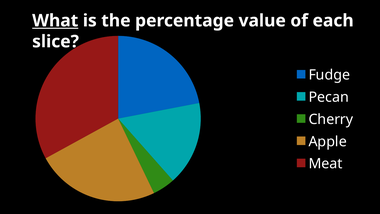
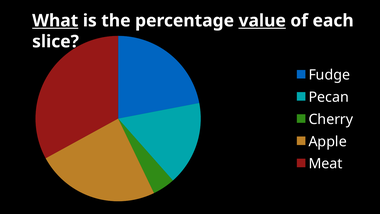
value underline: none -> present
